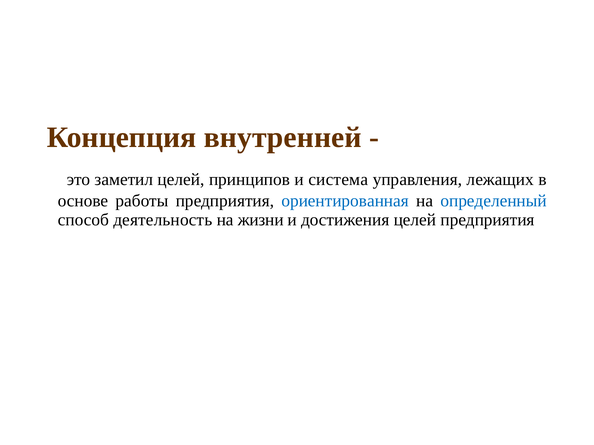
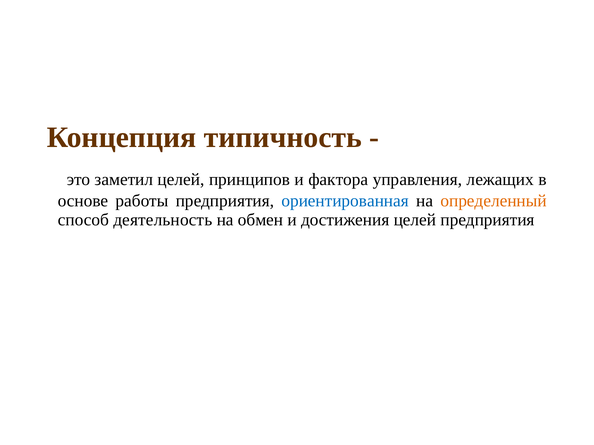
внутренней: внутренней -> типичность
система: система -> фактора
определенный colour: blue -> orange
жизни: жизни -> обмен
